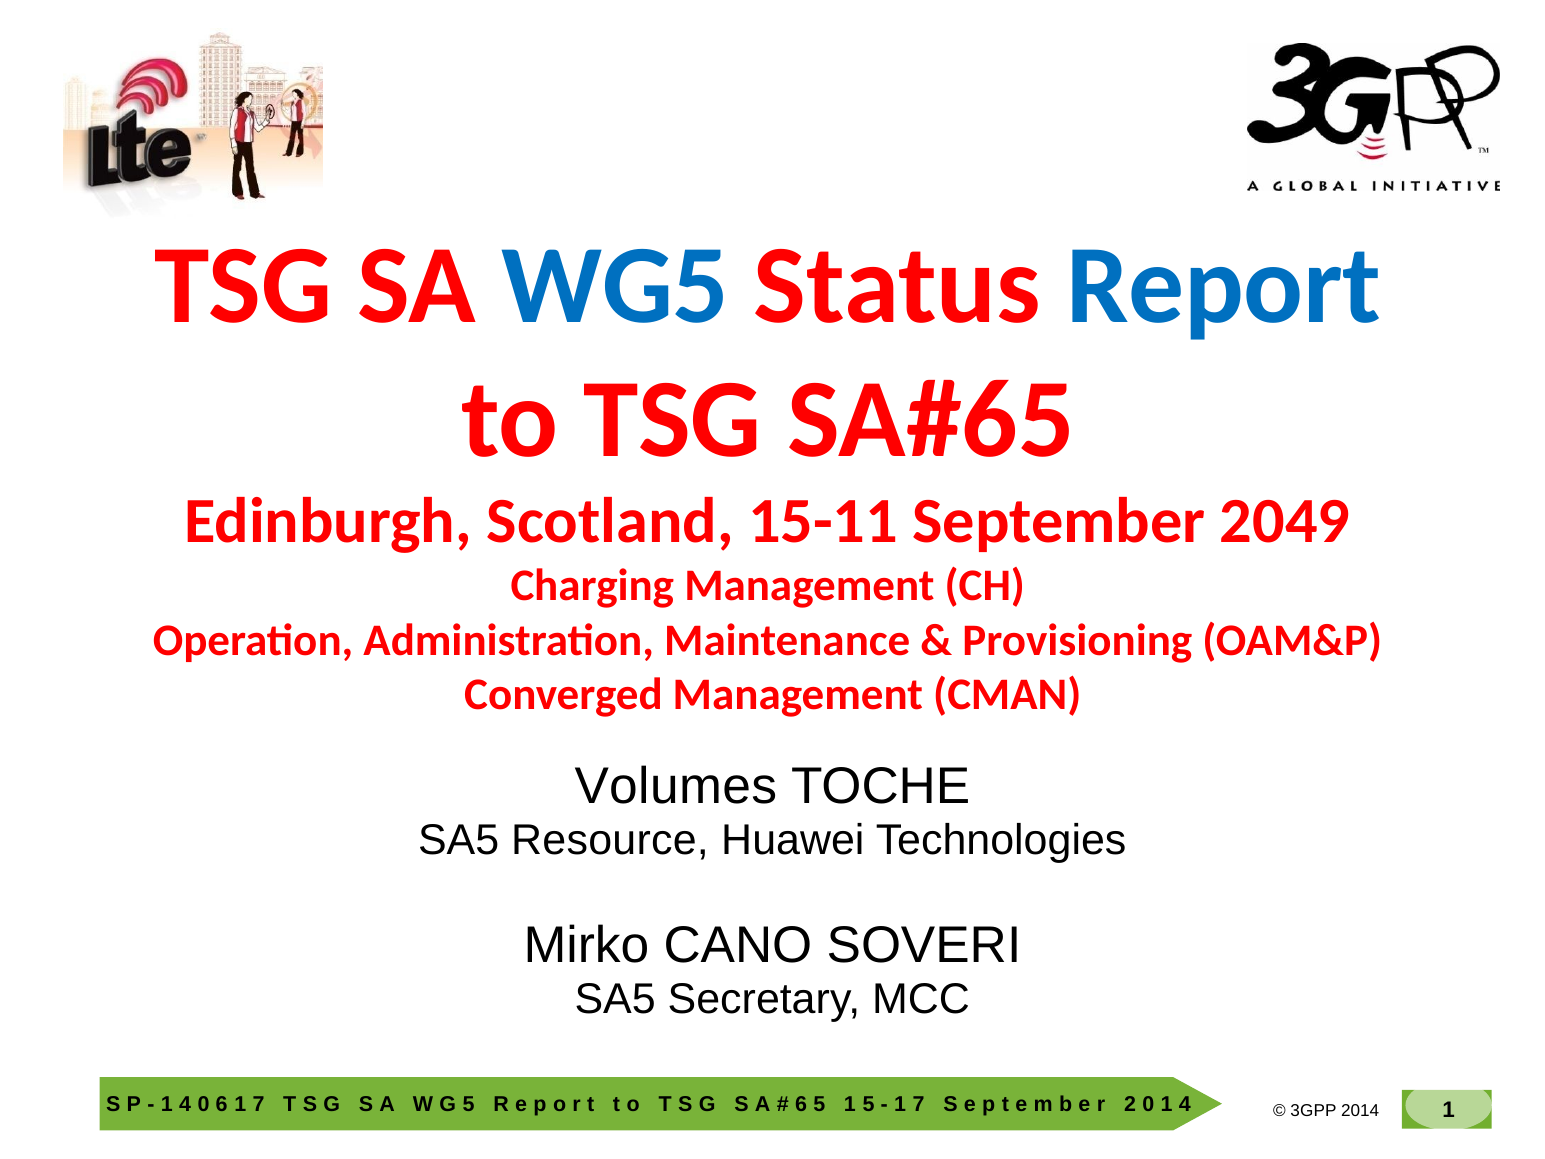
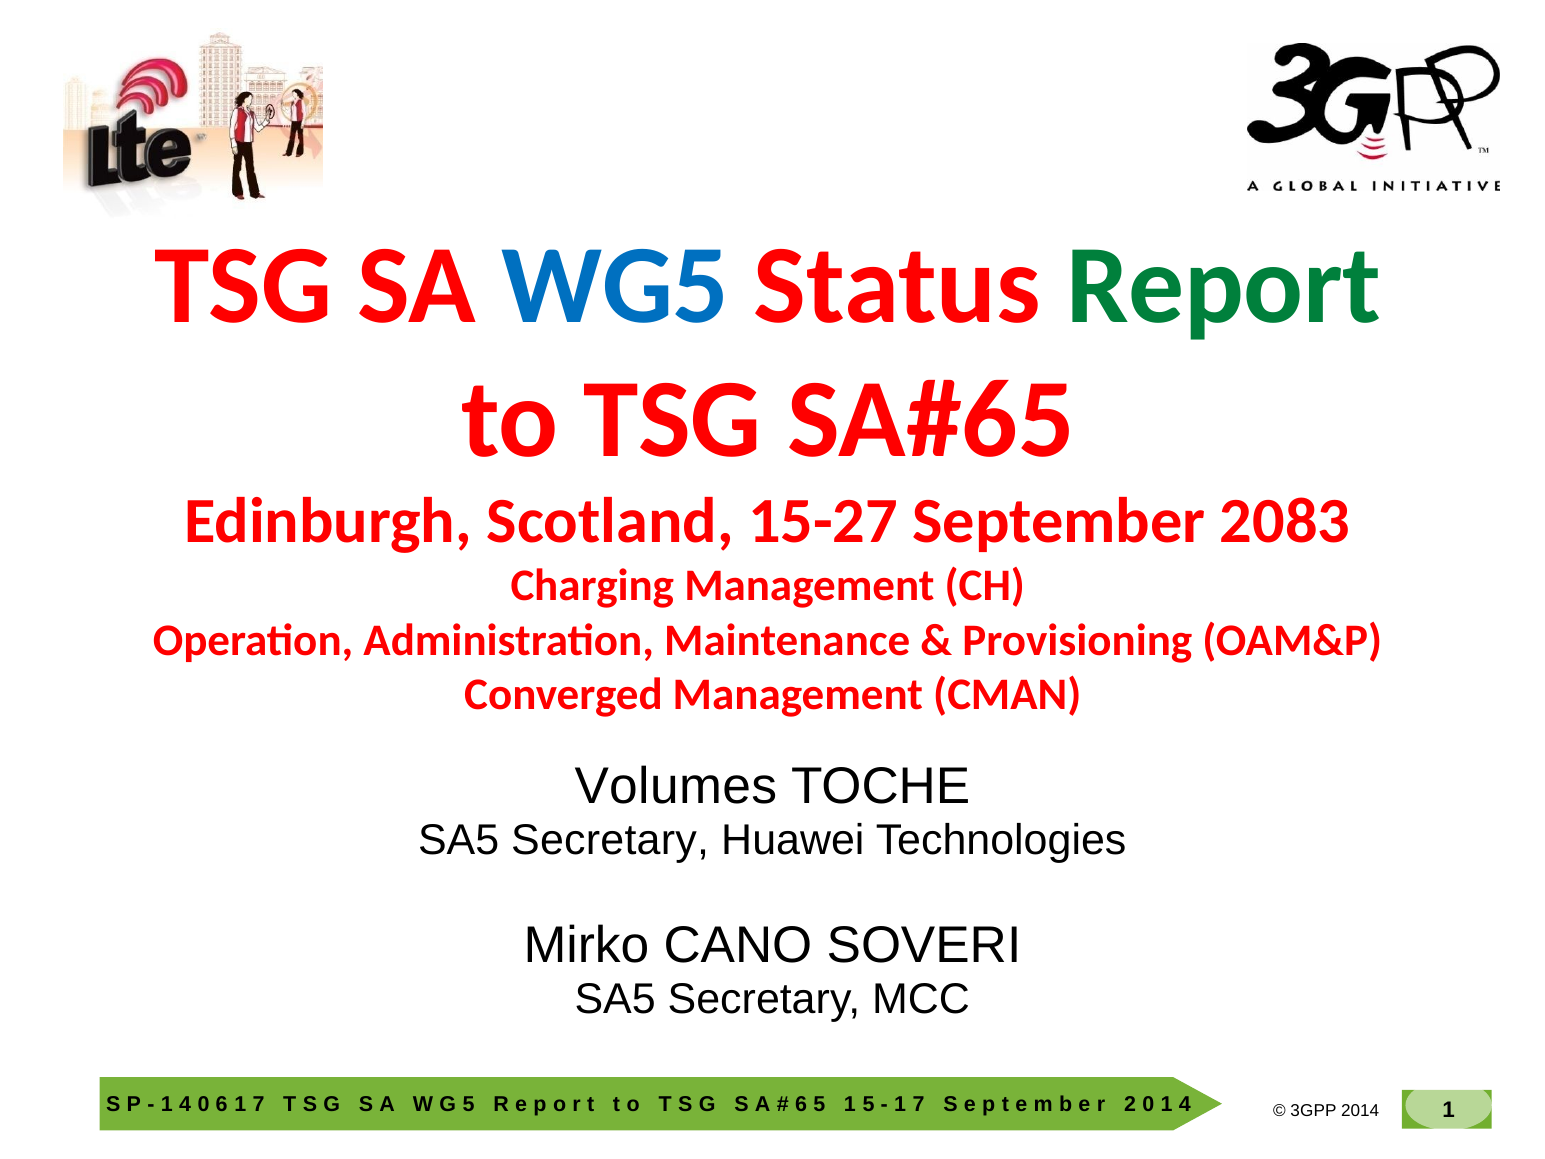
Report colour: blue -> green
15-11: 15-11 -> 15-27
2049: 2049 -> 2083
Resource at (610, 840): Resource -> Secretary
